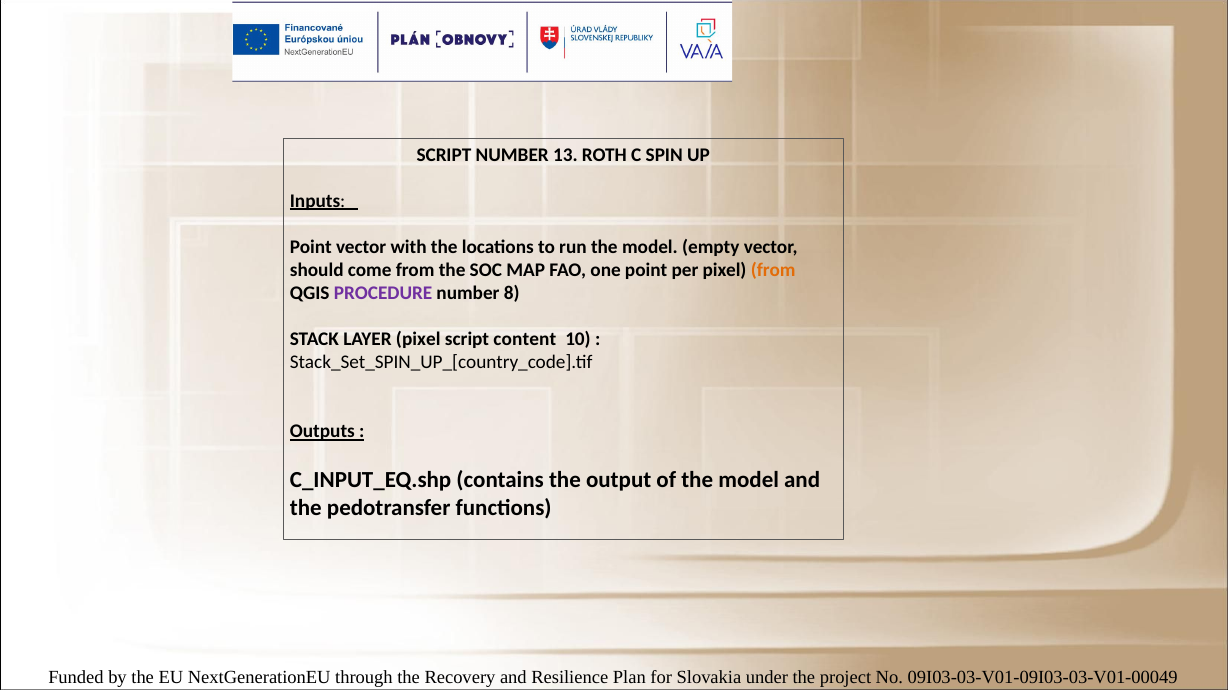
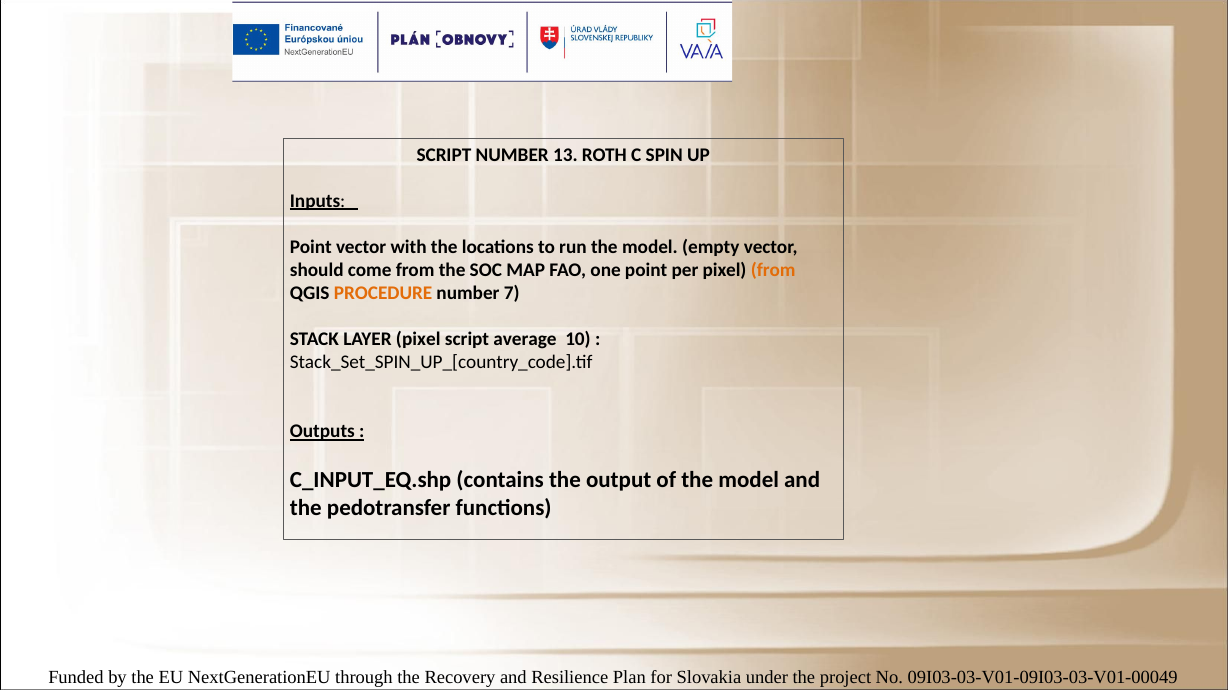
PROCEDURE colour: purple -> orange
8: 8 -> 7
content: content -> average
